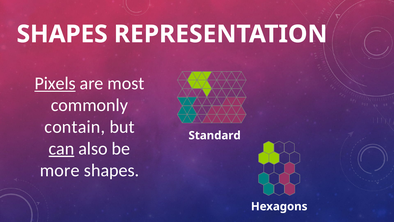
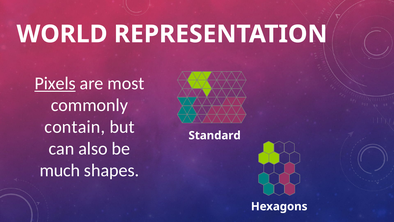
SHAPES at (62, 34): SHAPES -> WORLD
can underline: present -> none
more: more -> much
